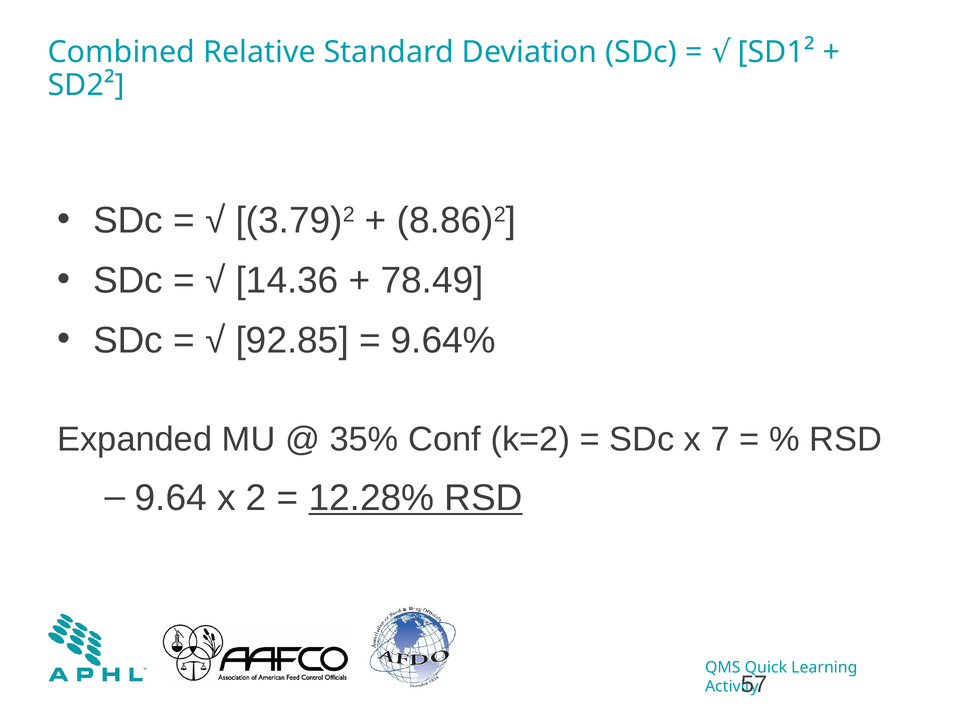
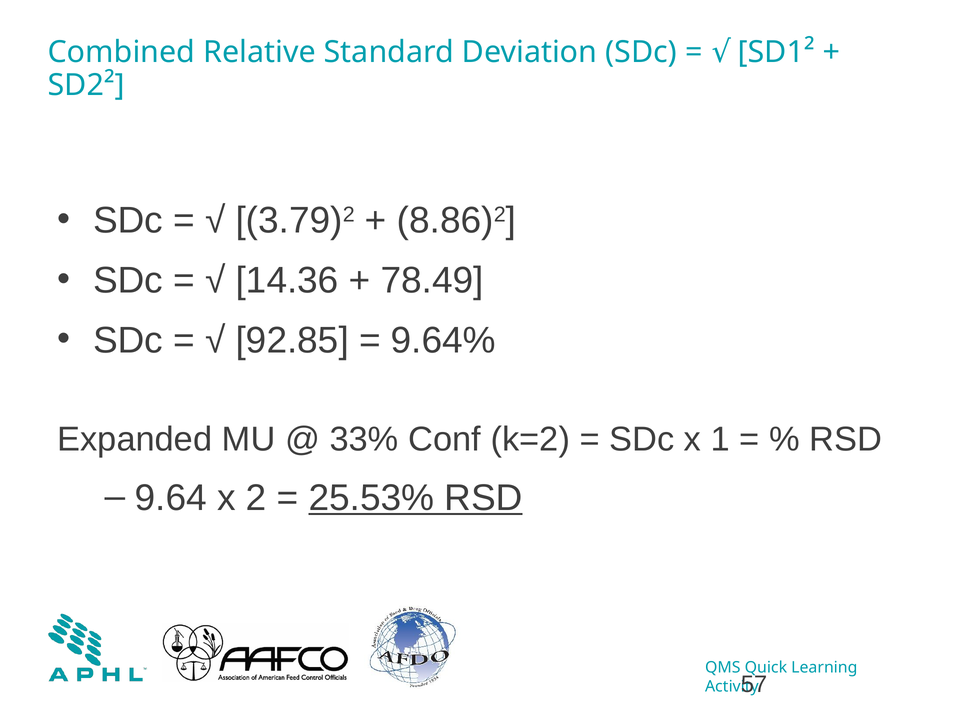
35%: 35% -> 33%
7: 7 -> 1
12.28%: 12.28% -> 25.53%
